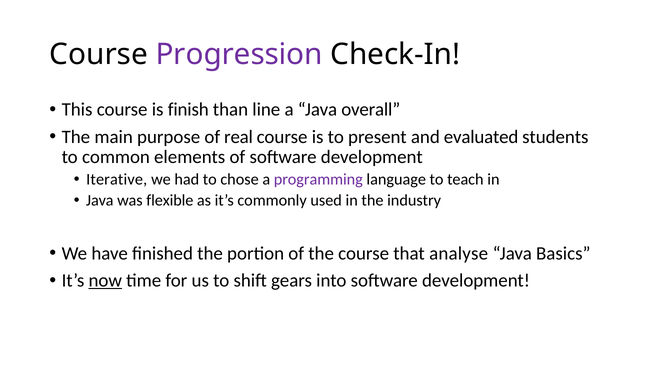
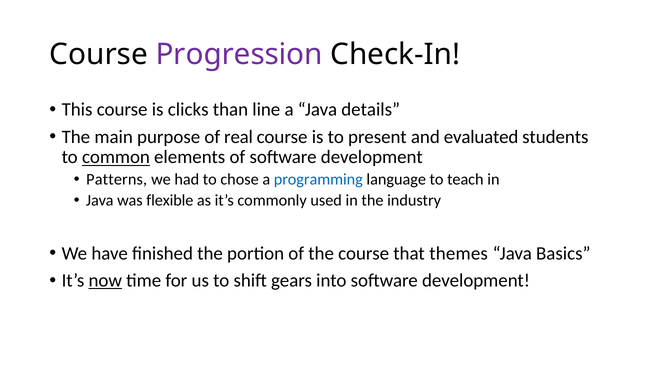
finish: finish -> clicks
overall: overall -> details
common underline: none -> present
Iterative: Iterative -> Patterns
programming colour: purple -> blue
analyse: analyse -> themes
